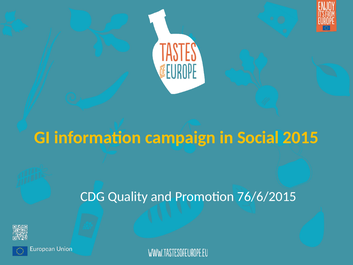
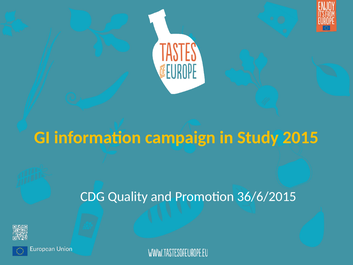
Social: Social -> Study
76/6/2015: 76/6/2015 -> 36/6/2015
